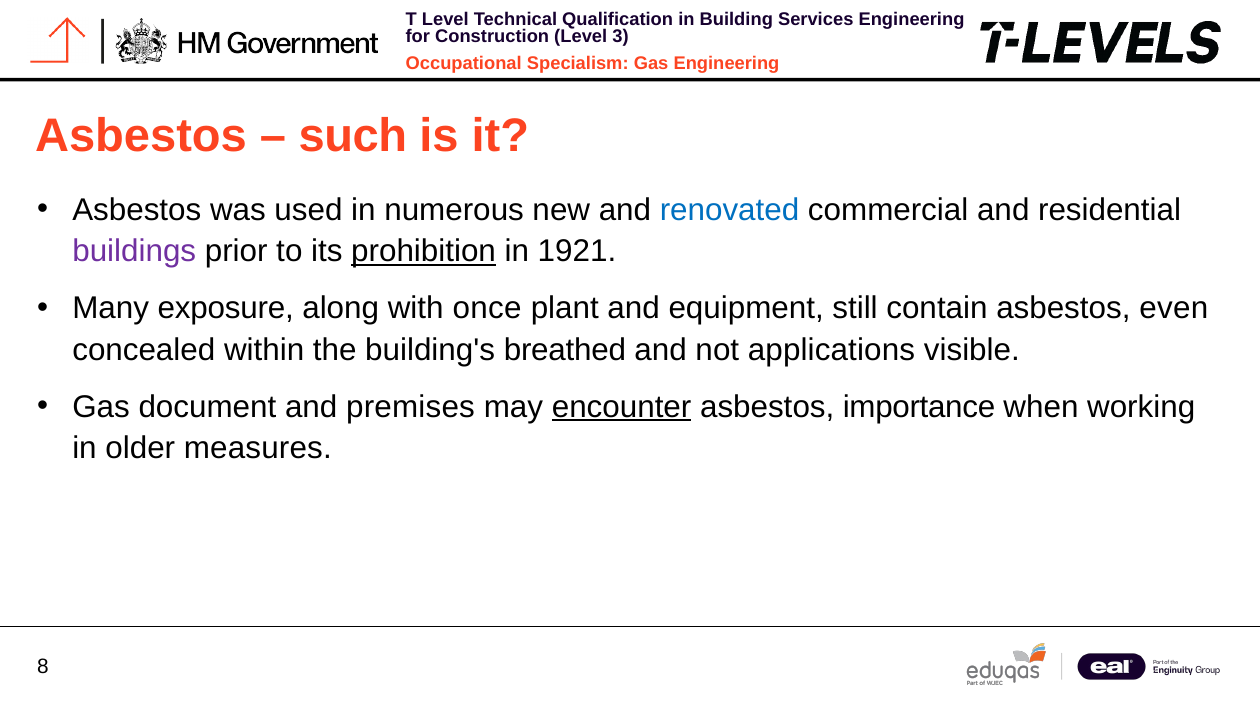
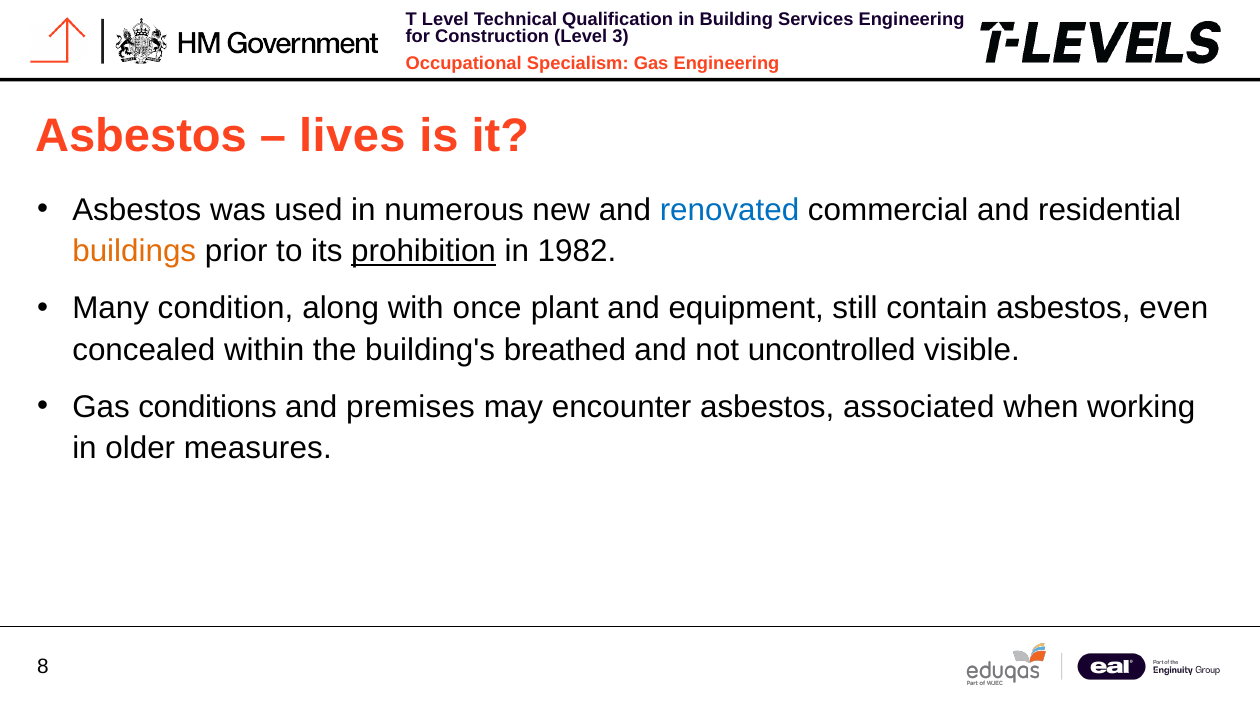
such: such -> lives
buildings colour: purple -> orange
1921: 1921 -> 1982
exposure: exposure -> condition
applications: applications -> uncontrolled
document: document -> conditions
encounter underline: present -> none
importance: importance -> associated
